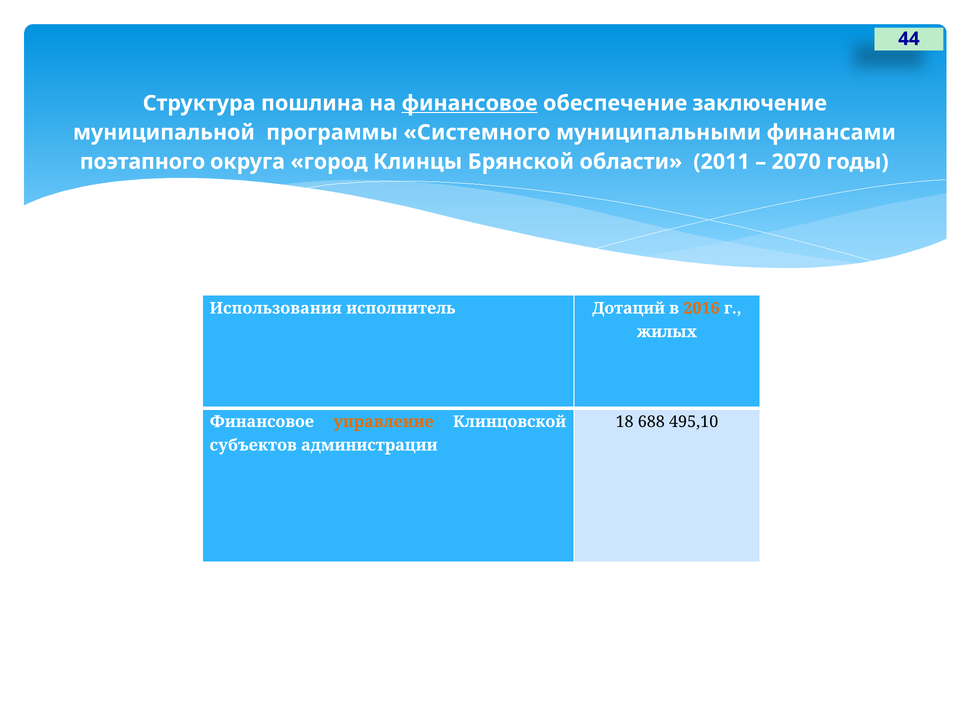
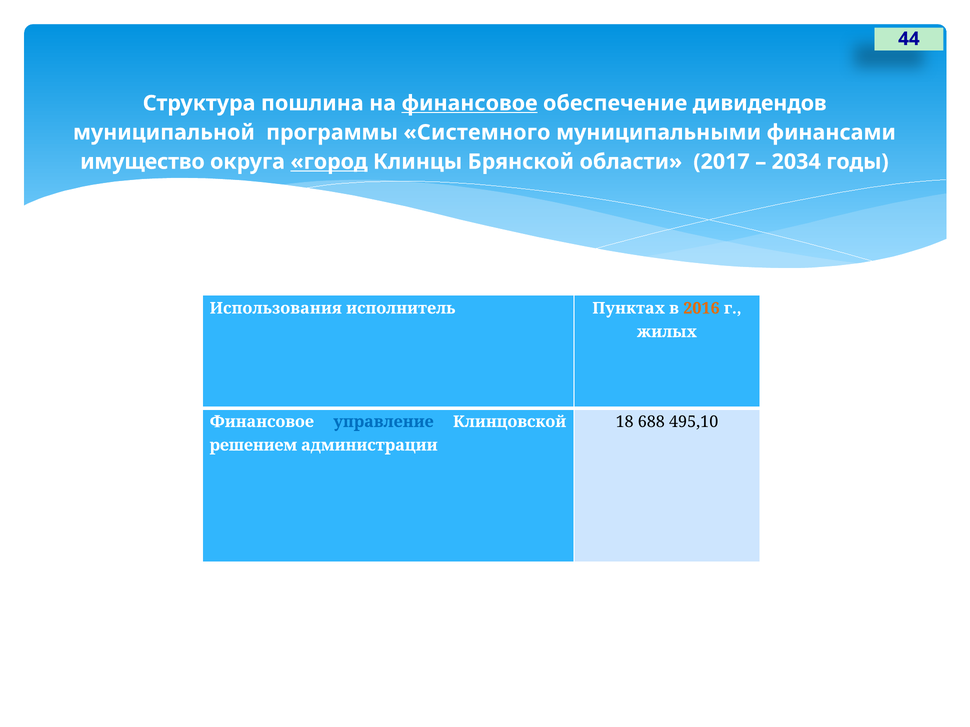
заключение: заключение -> дивидендов
поэтапного: поэтапного -> имущество
город underline: none -> present
2011: 2011 -> 2017
2070: 2070 -> 2034
Дотаций: Дотаций -> Пунктах
управление colour: orange -> blue
субъектов: субъектов -> решением
